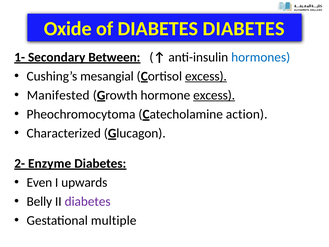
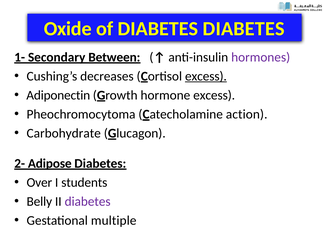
hormones colour: blue -> purple
mesangial: mesangial -> decreases
Manifested: Manifested -> Adiponectin
excess at (214, 95) underline: present -> none
Characterized: Characterized -> Carbohydrate
Enzyme: Enzyme -> Adipose
Even: Even -> Over
upwards: upwards -> students
